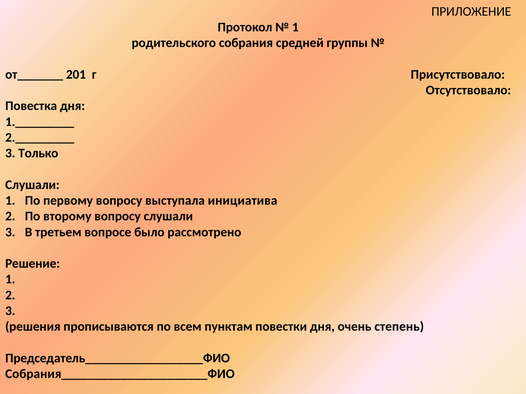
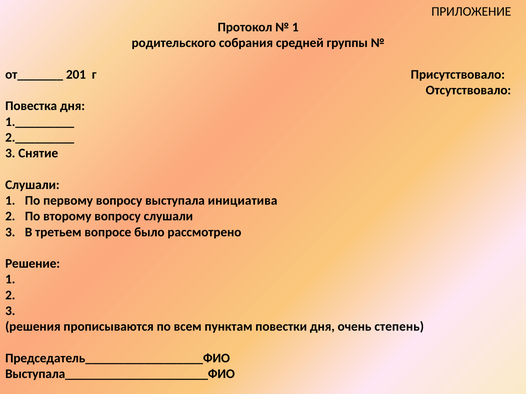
Только: Только -> Снятие
Собрания______________________ФИО: Собрания______________________ФИО -> Выступала______________________ФИО
